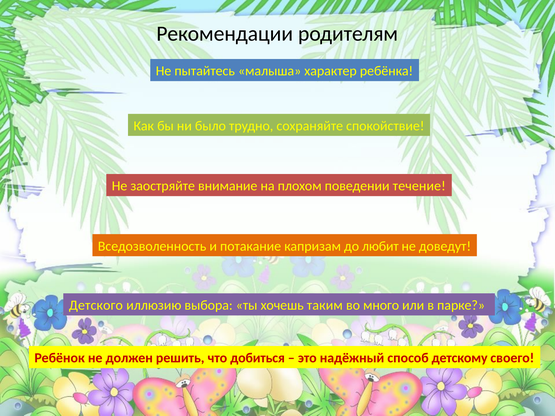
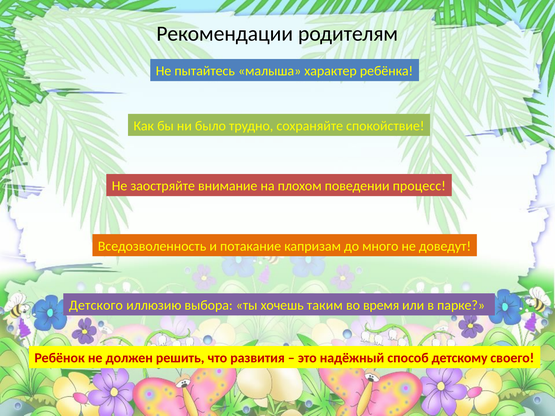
течение: течение -> процесс
любит: любит -> много
много: много -> время
добиться: добиться -> развития
